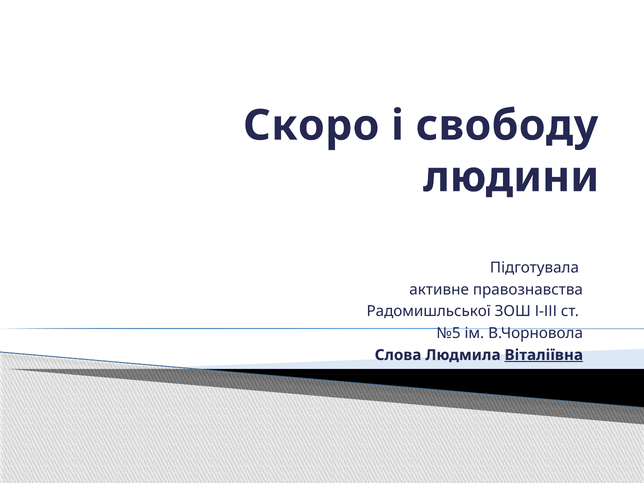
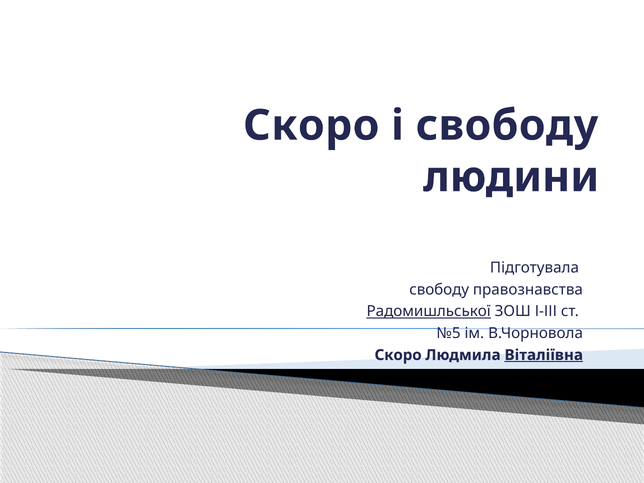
активне at (439, 290): активне -> свободу
Радомишльської underline: none -> present
Слова at (398, 355): Слова -> Скоро
